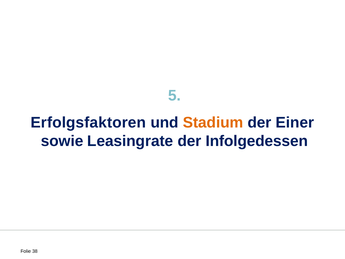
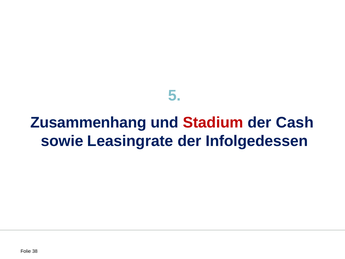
Erfolgsfaktoren: Erfolgsfaktoren -> Zusammenhang
Stadium colour: orange -> red
Einer: Einer -> Cash
